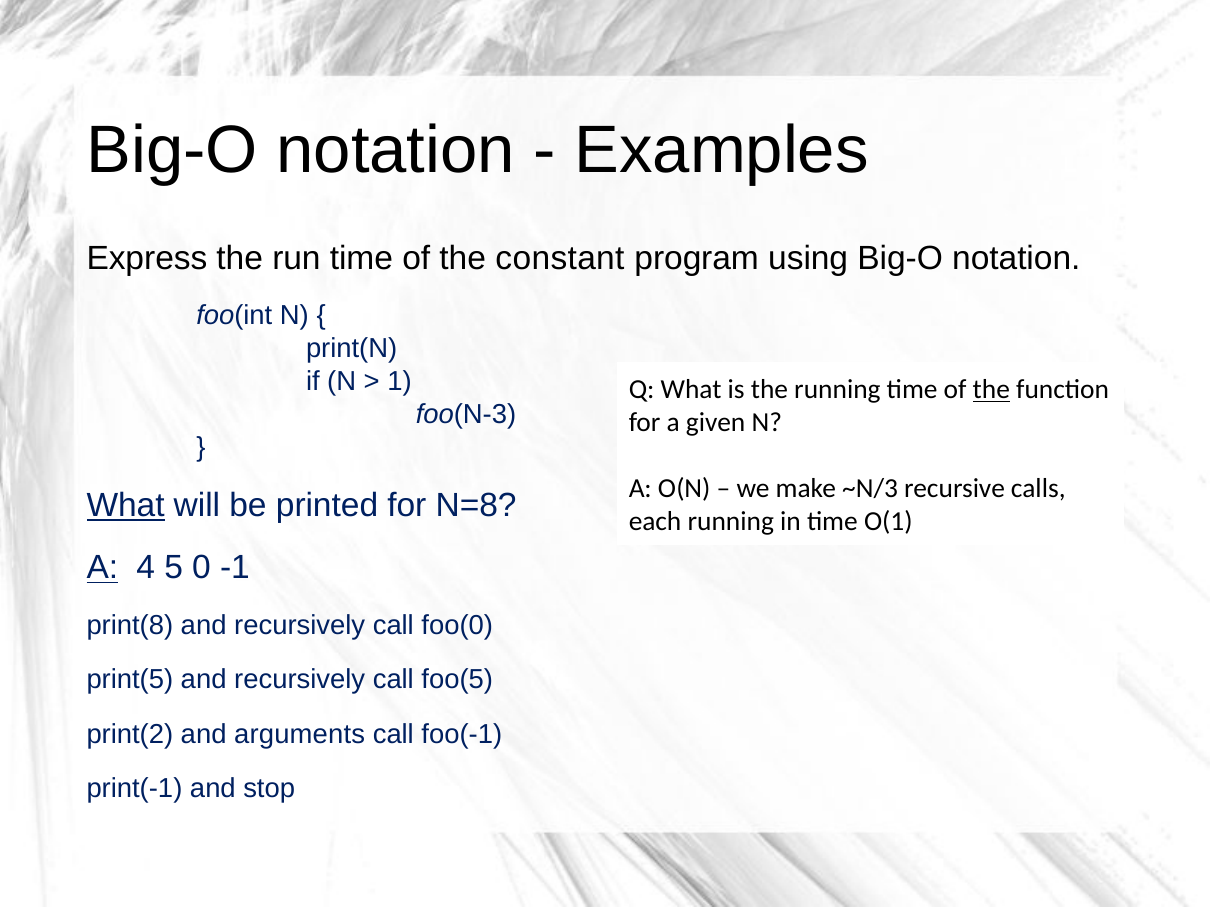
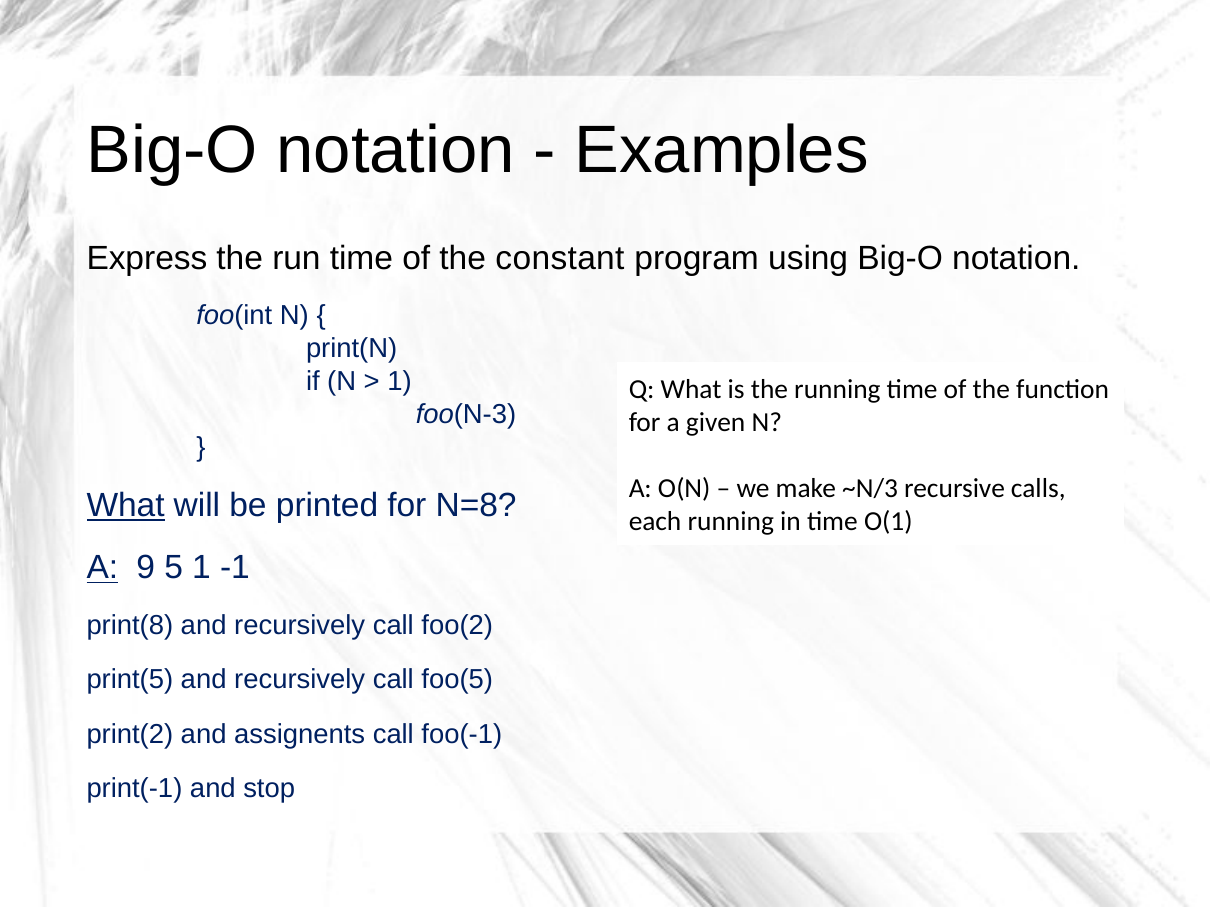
the at (991, 390) underline: present -> none
4: 4 -> 9
5 0: 0 -> 1
foo(0: foo(0 -> foo(2
arguments: arguments -> assignents
